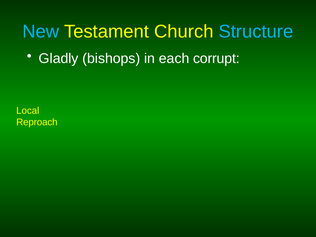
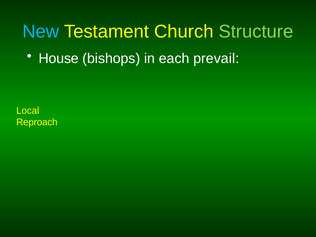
Structure colour: light blue -> light green
Gladly: Gladly -> House
corrupt: corrupt -> prevail
